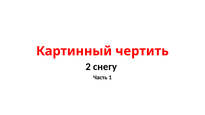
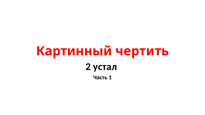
снегу: снегу -> устал
